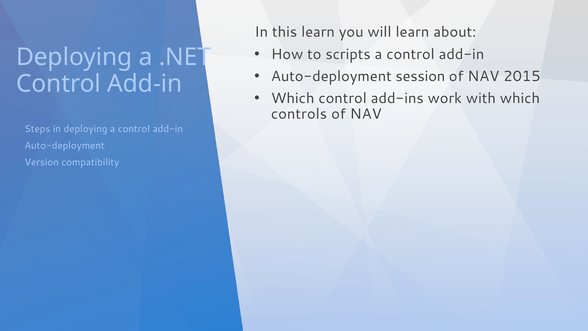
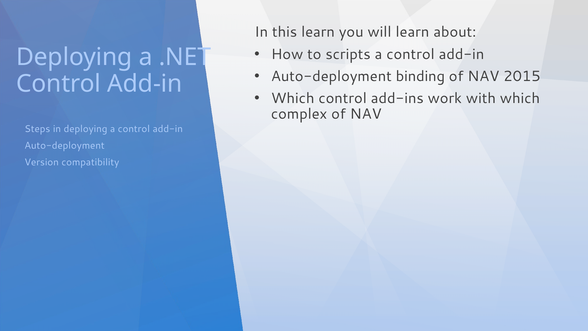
session: session -> binding
controls: controls -> complex
